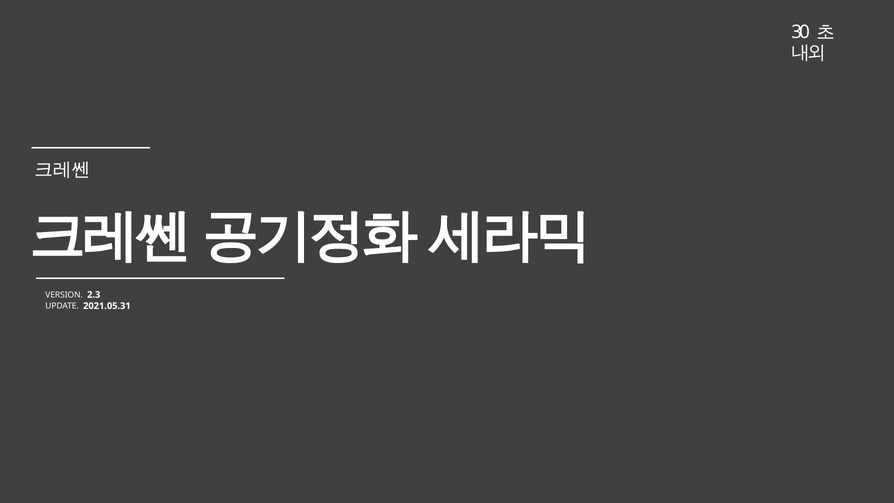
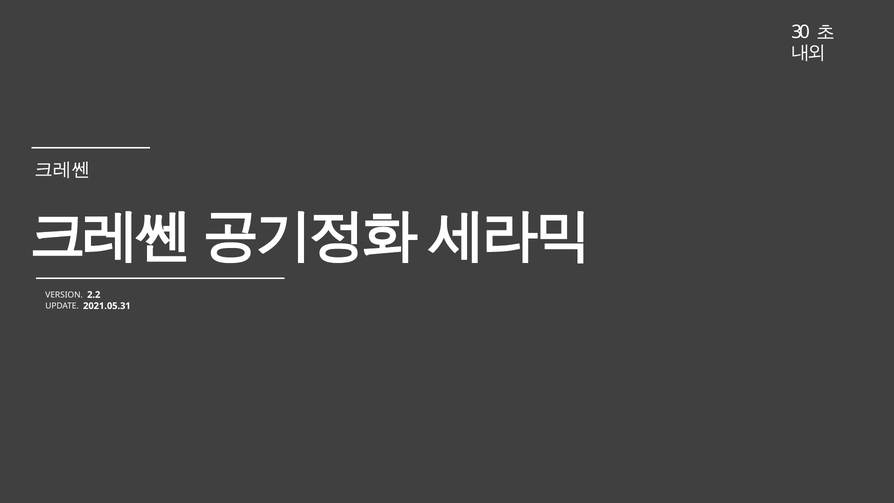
2.3: 2.3 -> 2.2
